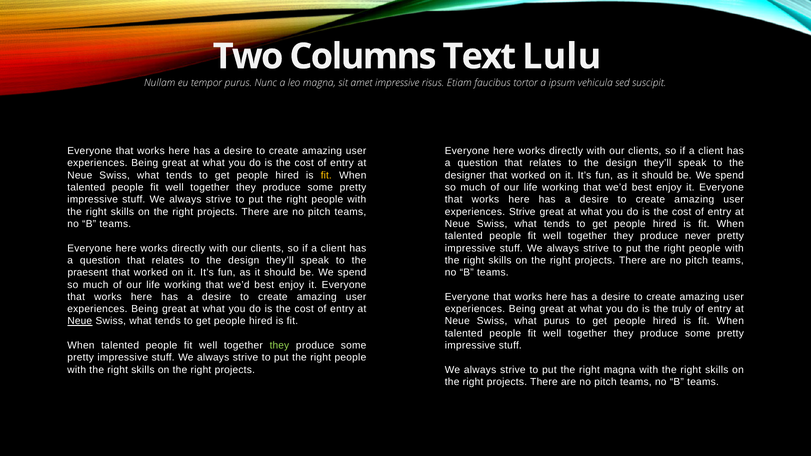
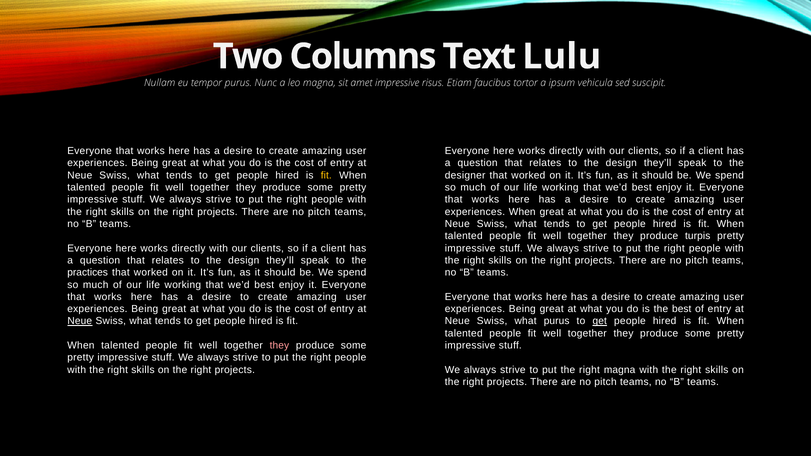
experiences Strive: Strive -> When
never: never -> turpis
praesent: praesent -> practices
the truly: truly -> best
get at (600, 321) underline: none -> present
they at (279, 346) colour: light green -> pink
